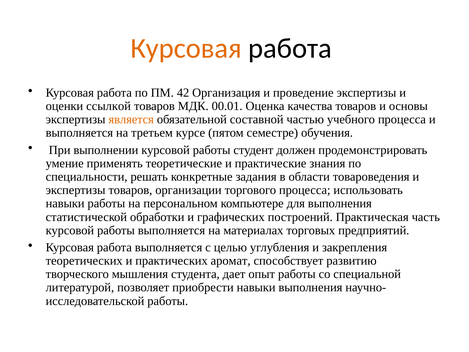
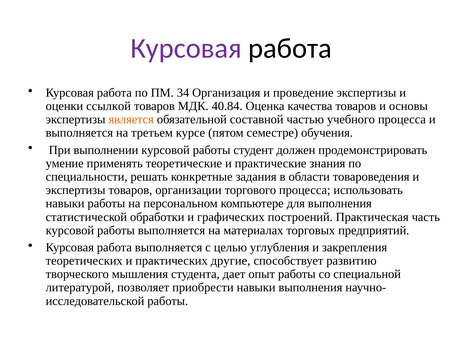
Курсовая at (186, 48) colour: orange -> purple
42: 42 -> 34
00.01: 00.01 -> 40.84
аромат: аромат -> другие
